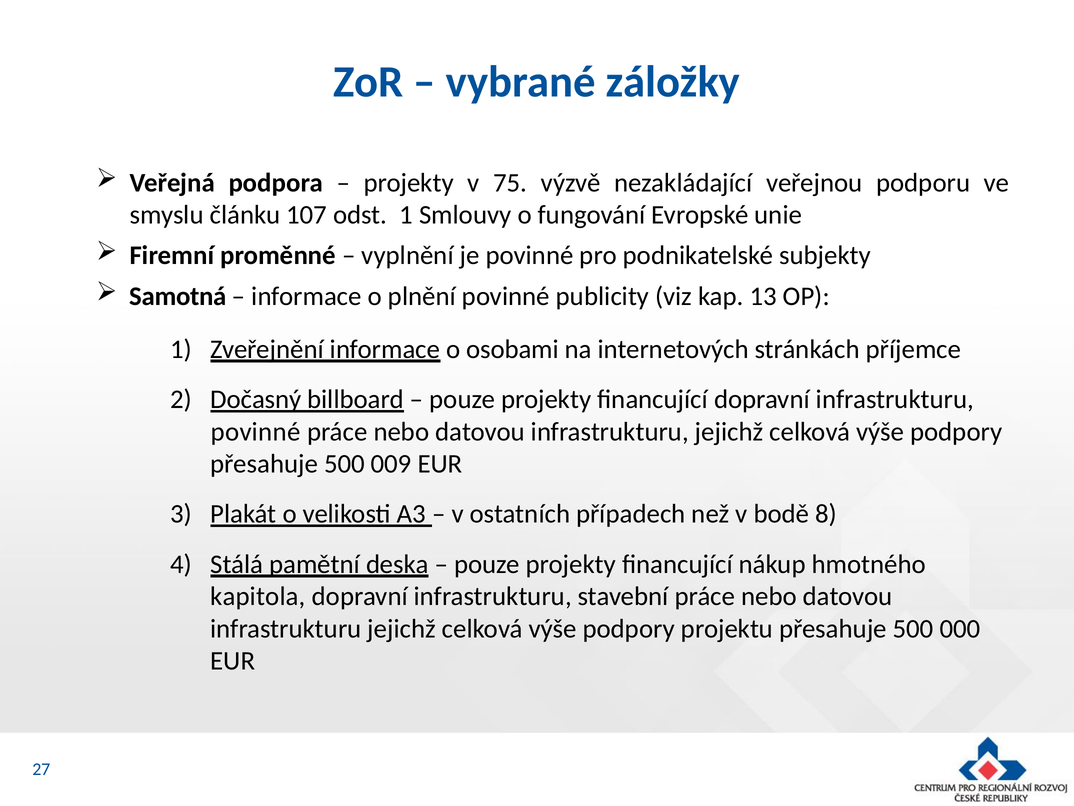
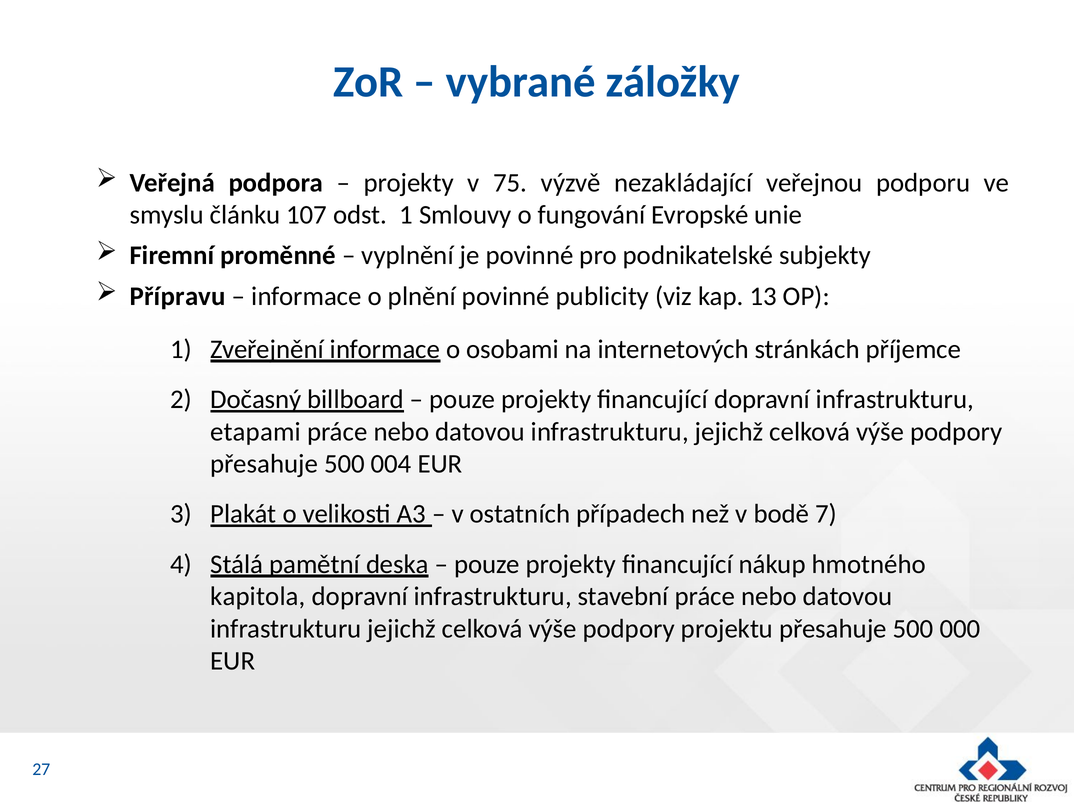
Samotná: Samotná -> Přípravu
povinné at (256, 431): povinné -> etapami
009: 009 -> 004
8: 8 -> 7
